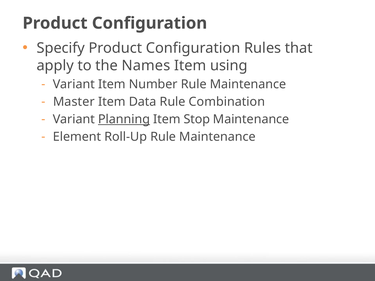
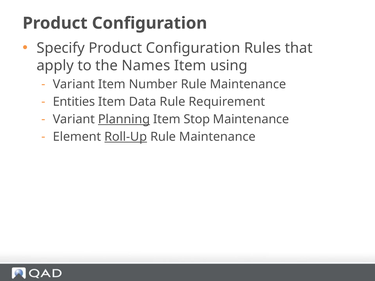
Master: Master -> Entities
Combination: Combination -> Requirement
Roll-Up underline: none -> present
